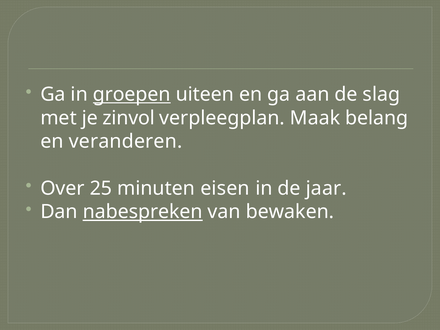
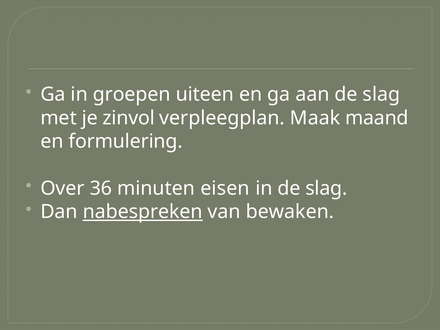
groepen underline: present -> none
belang: belang -> maand
veranderen: veranderen -> formulering
25: 25 -> 36
in de jaar: jaar -> slag
